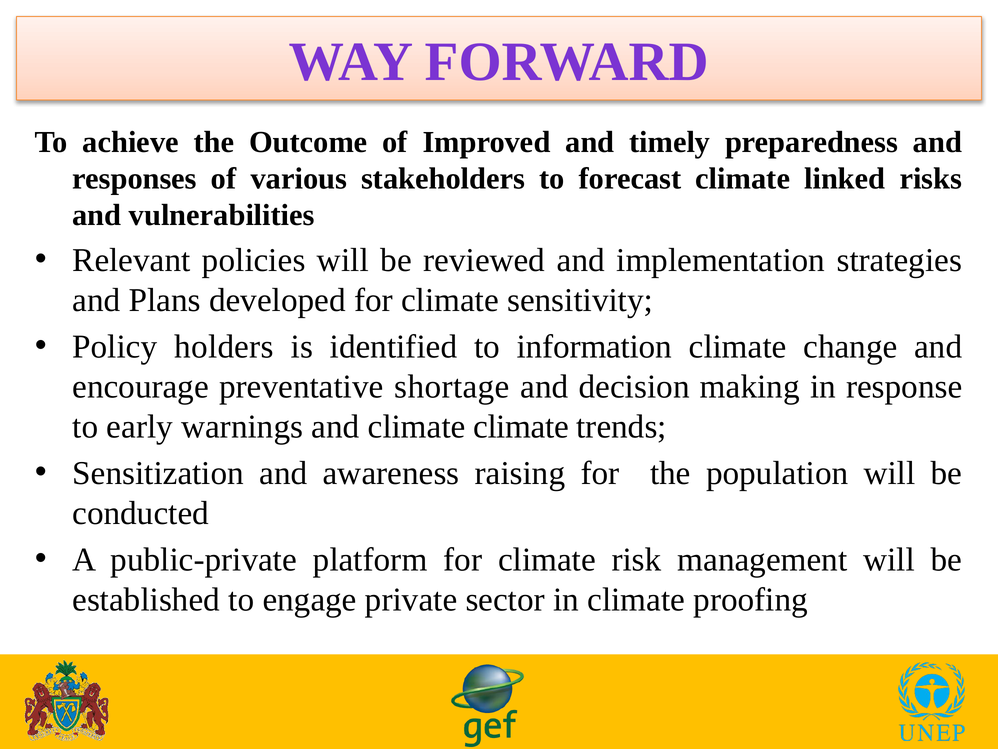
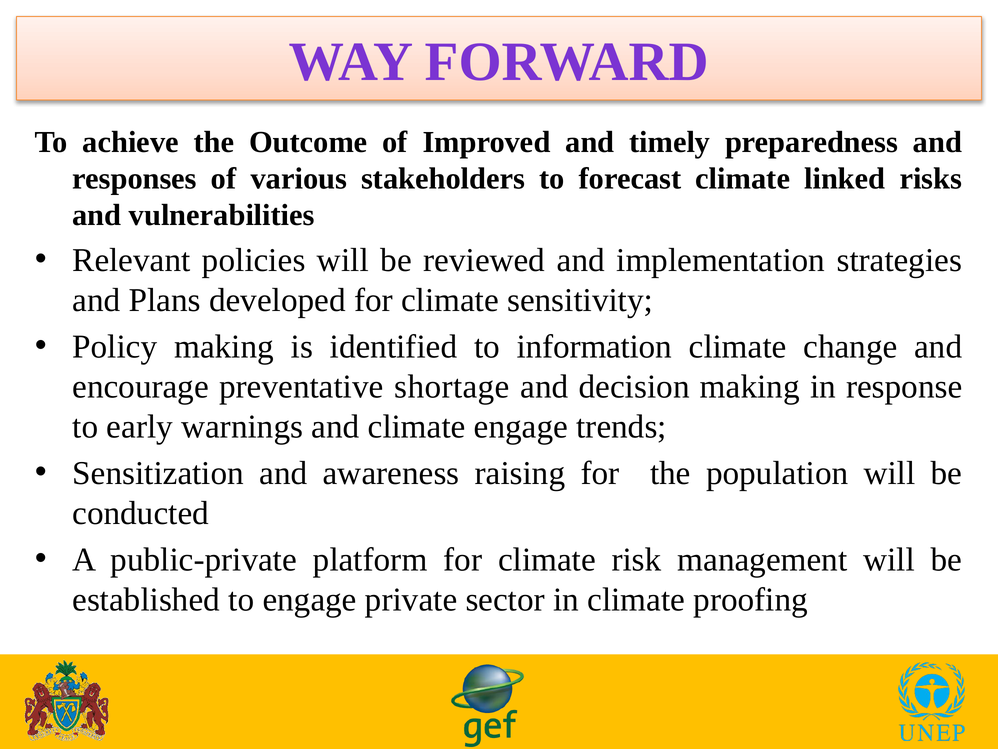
Policy holders: holders -> making
climate climate: climate -> engage
